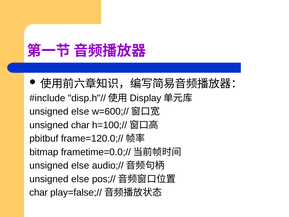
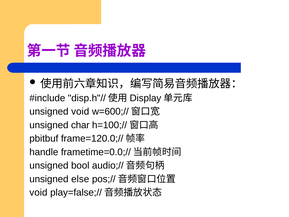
else at (80, 111): else -> void
bitmap: bitmap -> handle
else at (80, 165): else -> bool
char at (39, 192): char -> void
